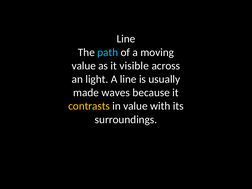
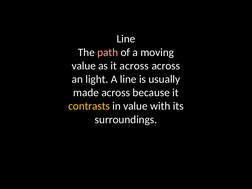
path colour: light blue -> pink
it visible: visible -> across
made waves: waves -> across
